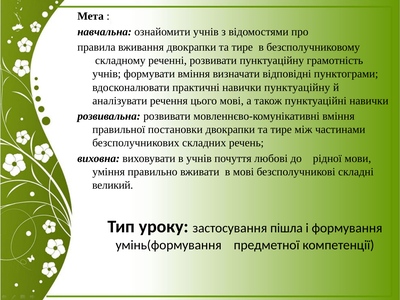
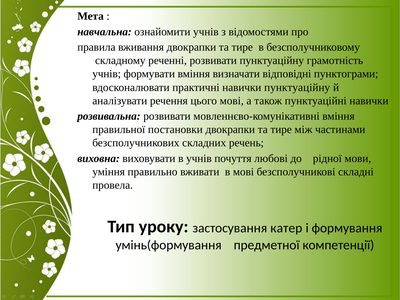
великий: великий -> провела
пішла: пішла -> катер
